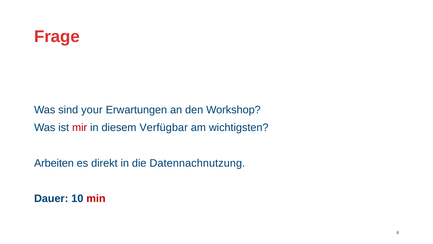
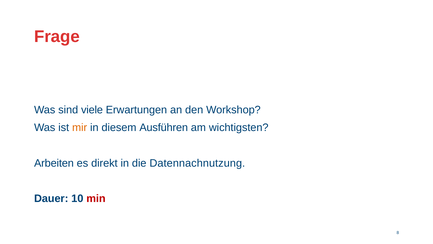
your: your -> viele
mir colour: red -> orange
Verfügbar: Verfügbar -> Ausführen
